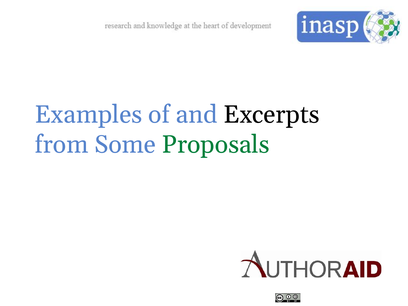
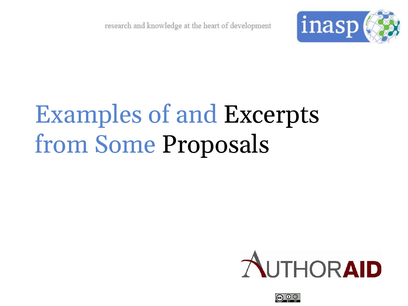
Proposals colour: green -> black
